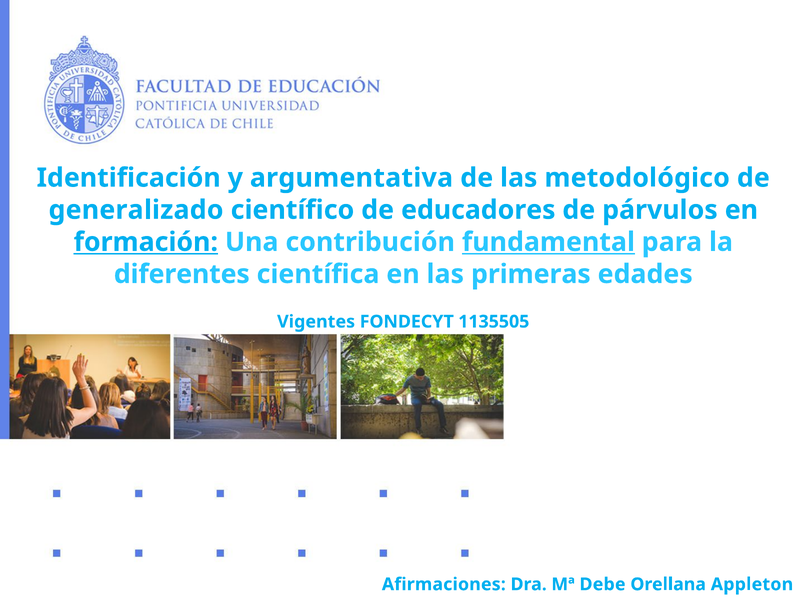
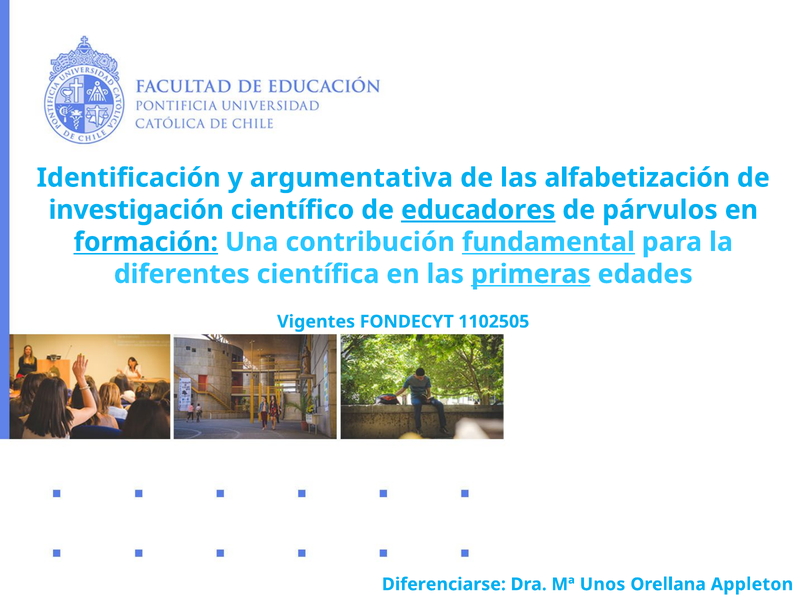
metodológico: metodológico -> alfabetización
generalizado: generalizado -> investigación
educadores underline: none -> present
primeras underline: none -> present
1135505: 1135505 -> 1102505
Afirmaciones: Afirmaciones -> Diferenciarse
Debe: Debe -> Unos
